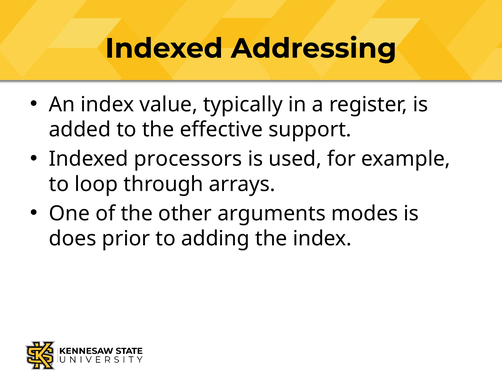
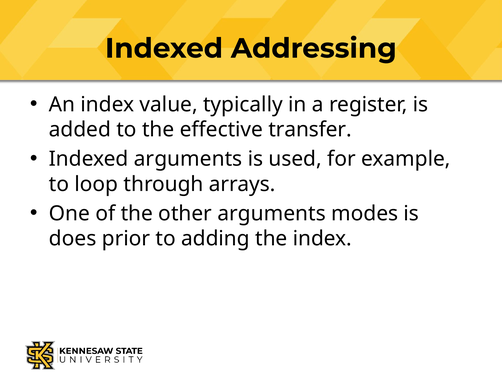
support: support -> transfer
Indexed processors: processors -> arguments
